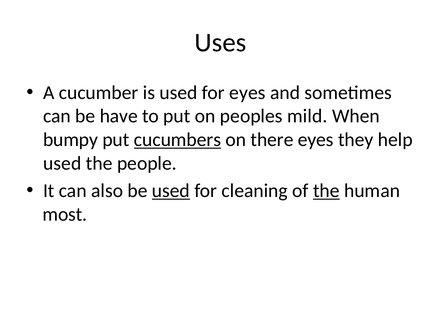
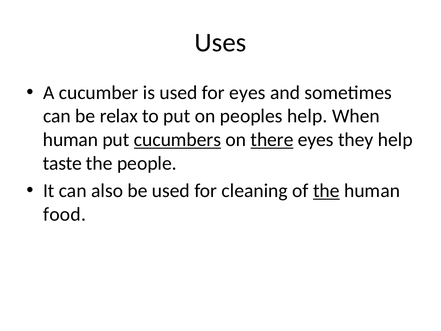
have: have -> relax
peoples mild: mild -> help
bumpy at (71, 140): bumpy -> human
there underline: none -> present
used at (62, 163): used -> taste
used at (171, 191) underline: present -> none
most: most -> food
